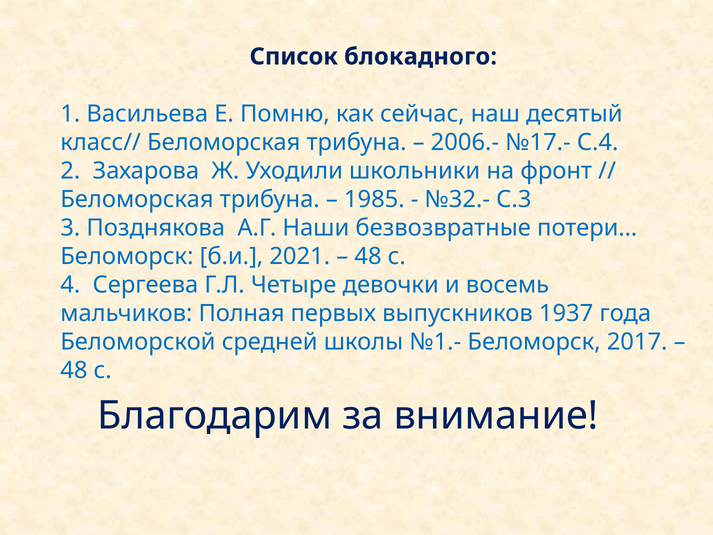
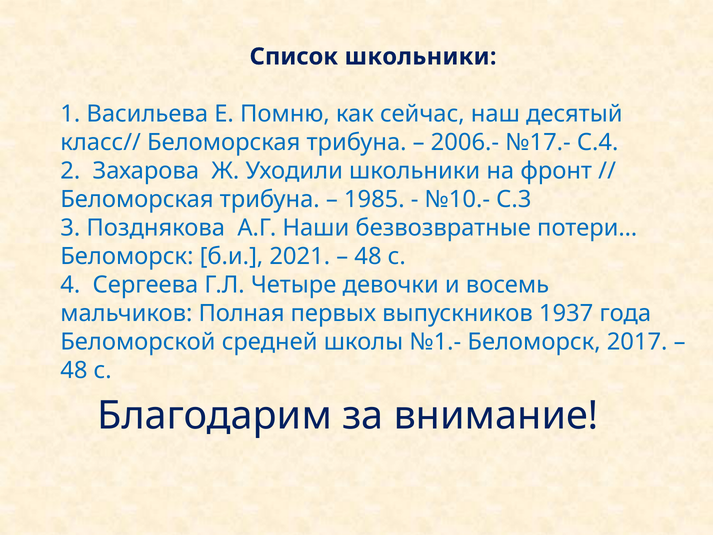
Список блокадного: блокадного -> школьники
№32.-: №32.- -> №10.-
